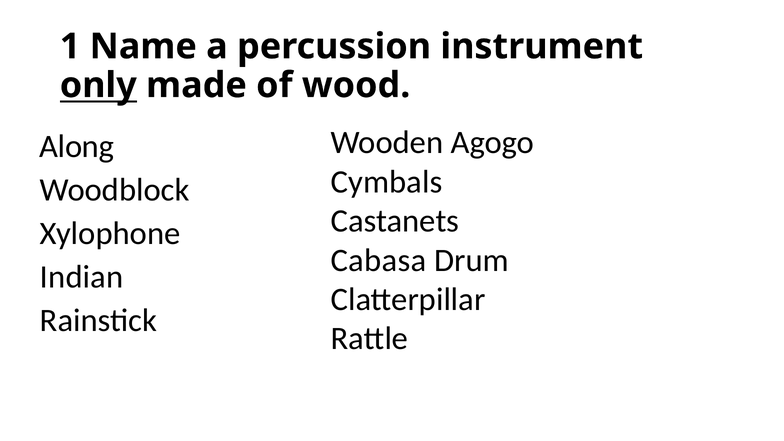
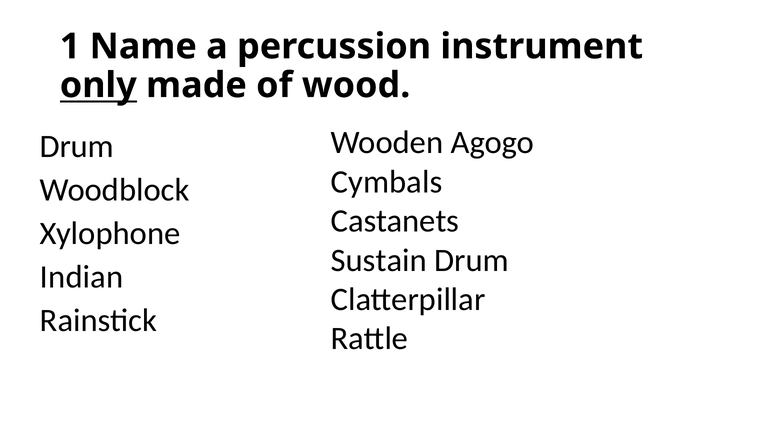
Along at (77, 147): Along -> Drum
Cabasa: Cabasa -> Sustain
